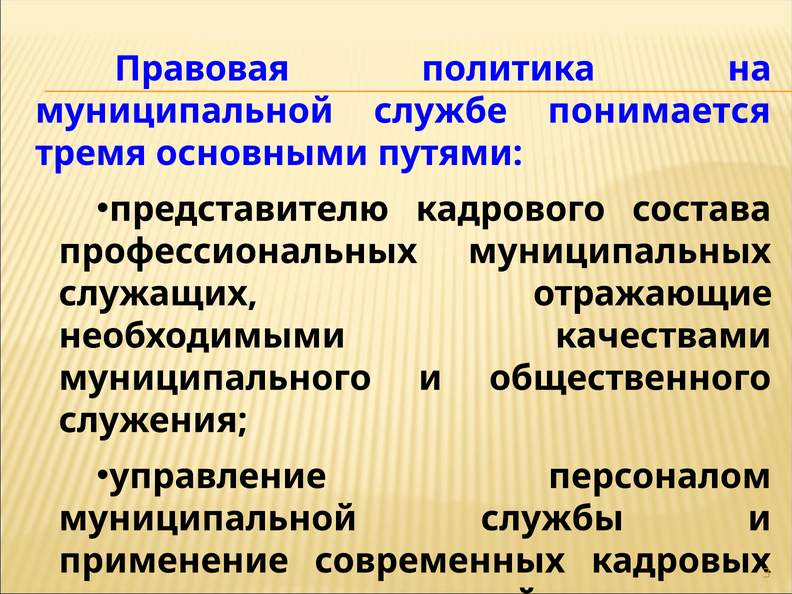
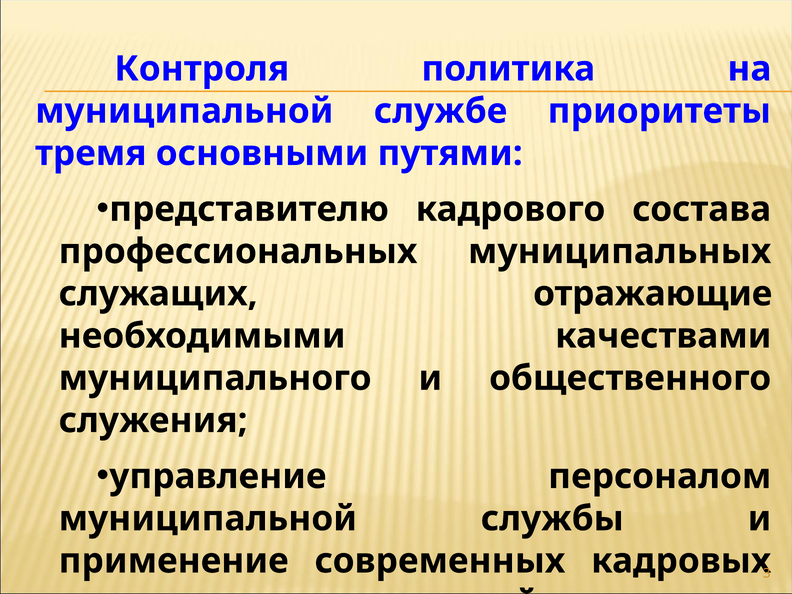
Правовая: Правовая -> Контроля
понимается: понимается -> приоритеты
